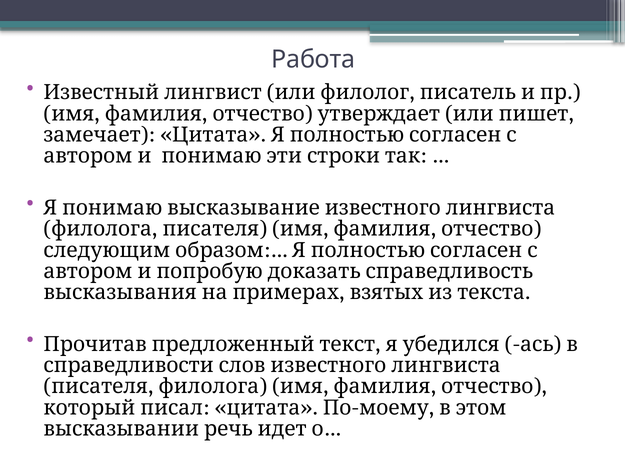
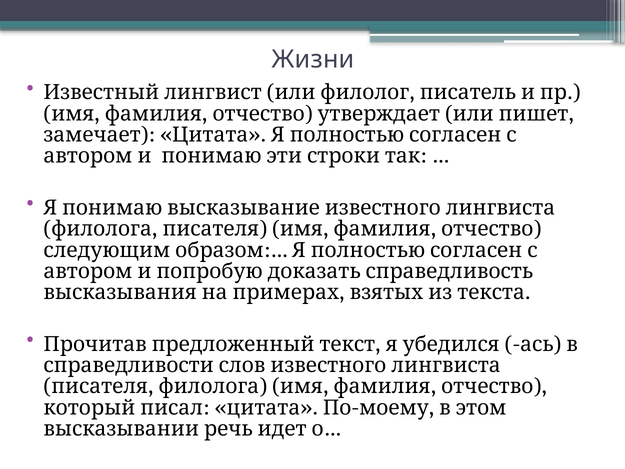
Работа: Работа -> Жизни
